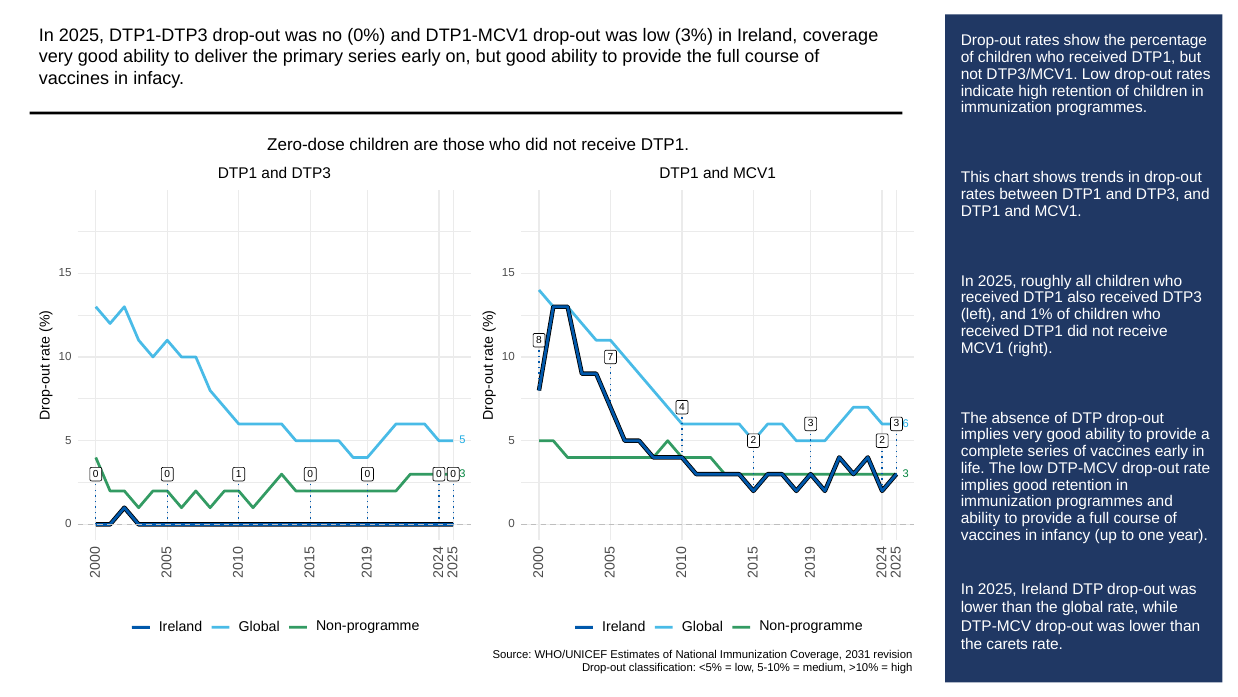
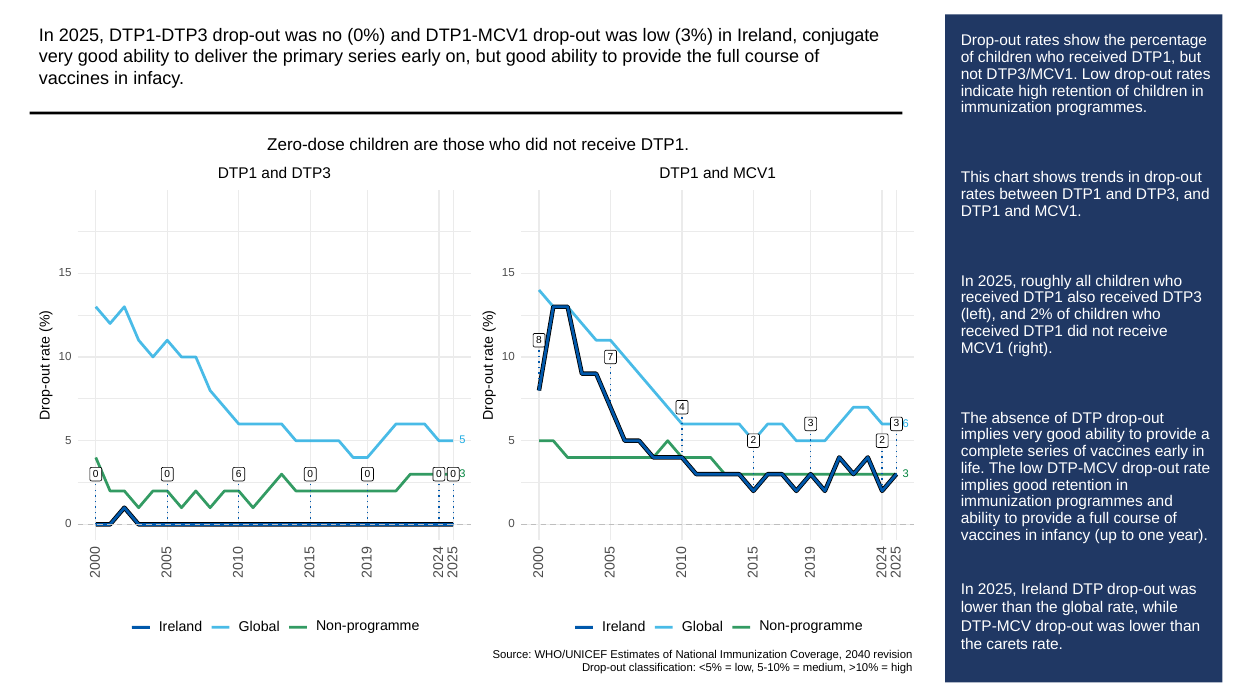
Ireland coverage: coverage -> conjugate
1%: 1% -> 2%
0 0 1: 1 -> 6
2031: 2031 -> 2040
